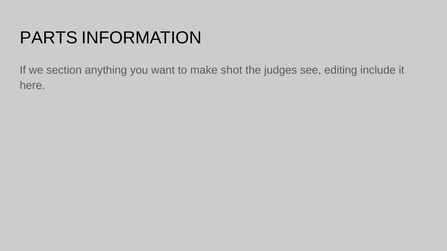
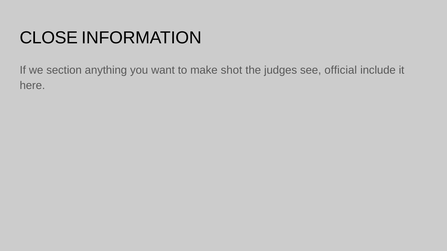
PARTS: PARTS -> CLOSE
editing: editing -> official
